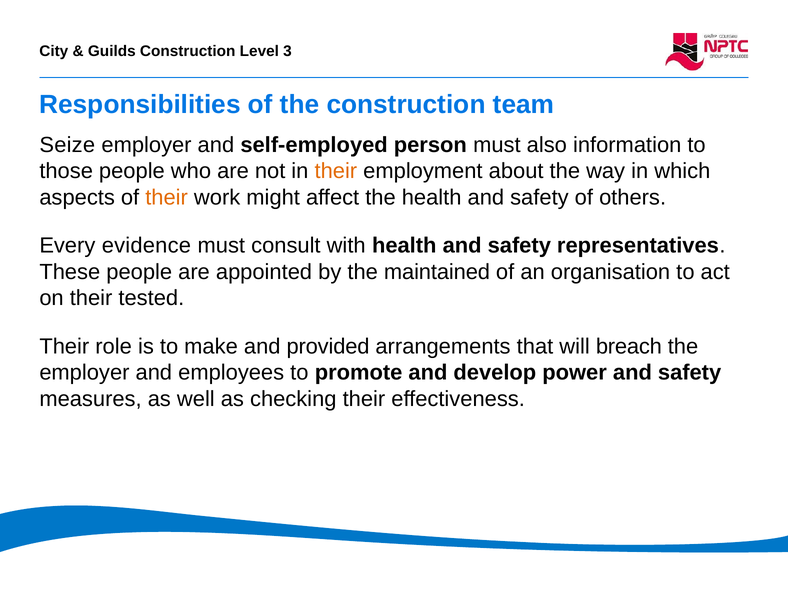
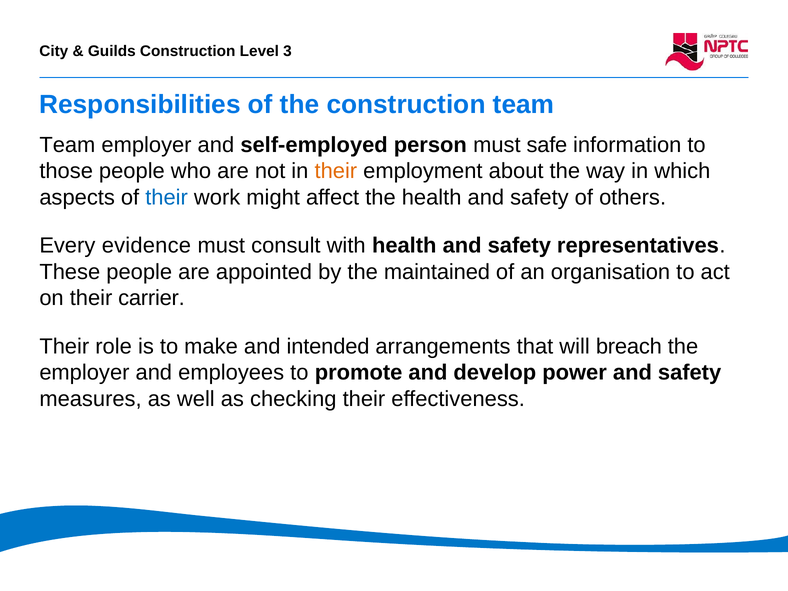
Seize at (67, 145): Seize -> Team
also: also -> safe
their at (167, 198) colour: orange -> blue
tested: tested -> carrier
provided: provided -> intended
